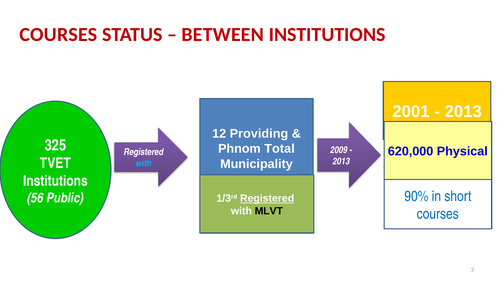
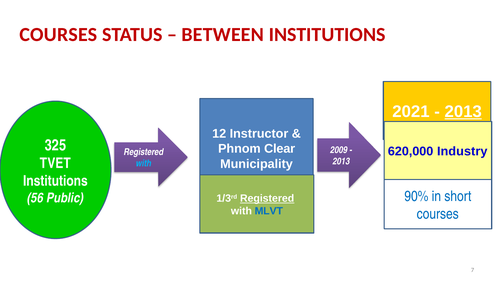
2001: 2001 -> 2021
2013 at (463, 112) underline: none -> present
Providing: Providing -> Instructor
Total: Total -> Clear
Physical: Physical -> Industry
MLVT colour: black -> blue
